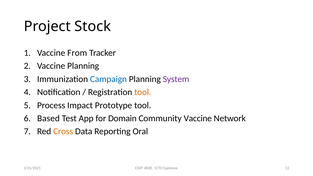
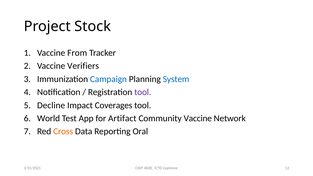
Vaccine Planning: Planning -> Verifiers
System colour: purple -> blue
tool at (143, 92) colour: orange -> purple
Process: Process -> Decline
Prototype: Prototype -> Coverages
Based: Based -> World
Domain: Domain -> Artifact
